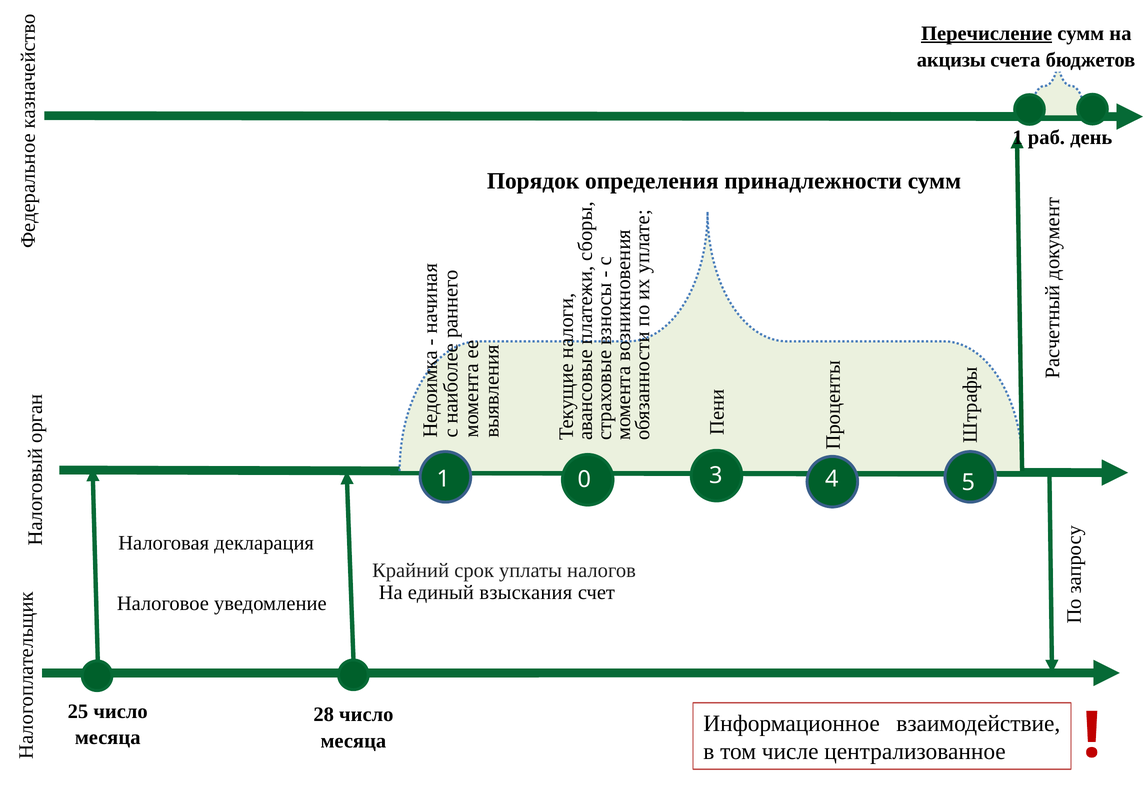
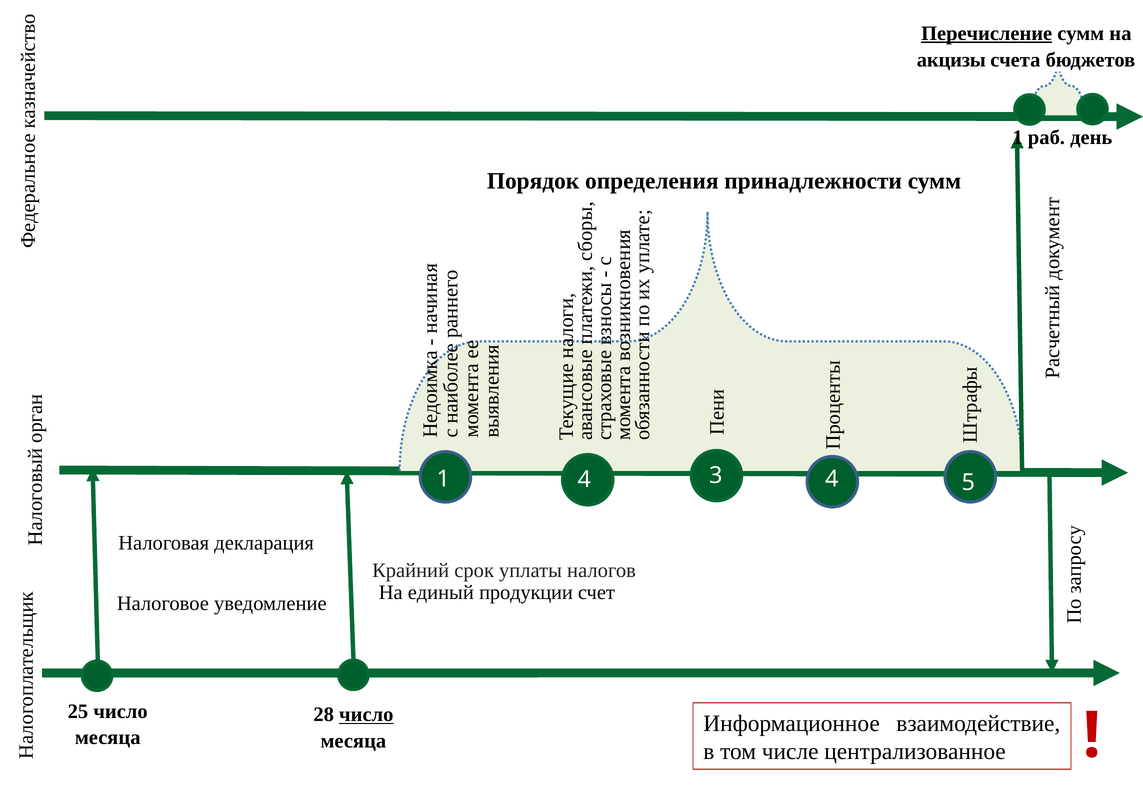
1 0: 0 -> 4
взыскания: взыскания -> продукции
число at (366, 715) underline: none -> present
